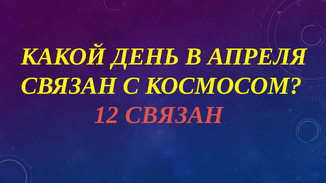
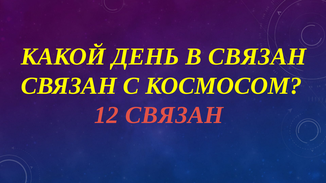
В АПРЕЛЯ: АПРЕЛЯ -> СВЯЗАН
